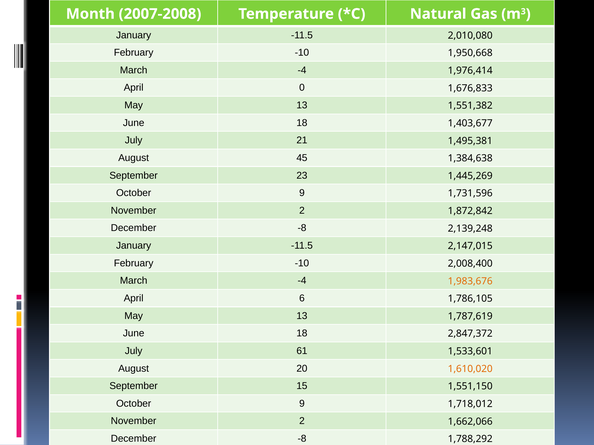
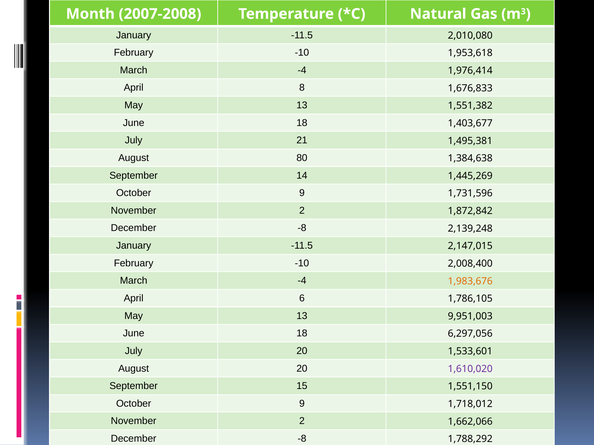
1,950,668: 1,950,668 -> 1,953,618
0: 0 -> 8
45: 45 -> 80
23: 23 -> 14
1,787,619: 1,787,619 -> 9,951,003
2,847,372: 2,847,372 -> 6,297,056
July 61: 61 -> 20
1,610,020 colour: orange -> purple
